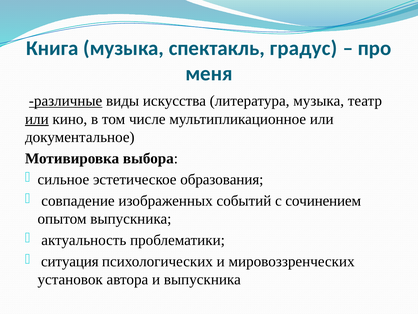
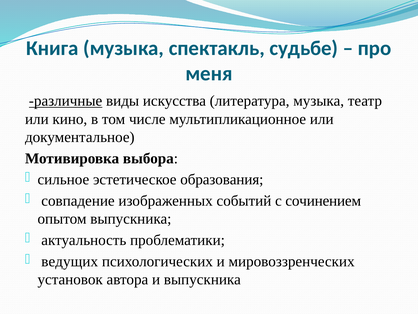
градус: градус -> судьбе
или at (37, 119) underline: present -> none
ситуация: ситуация -> ведущих
